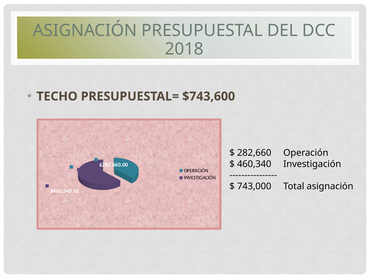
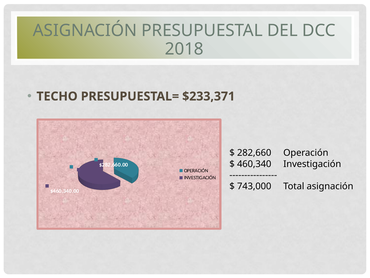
$743,600: $743,600 -> $233,371
